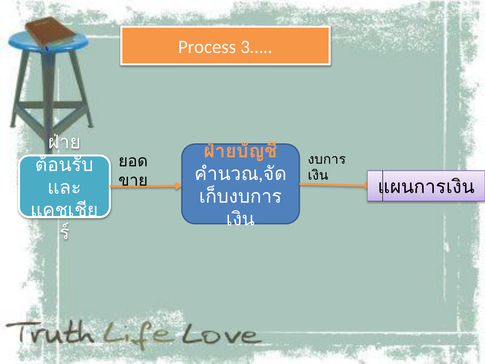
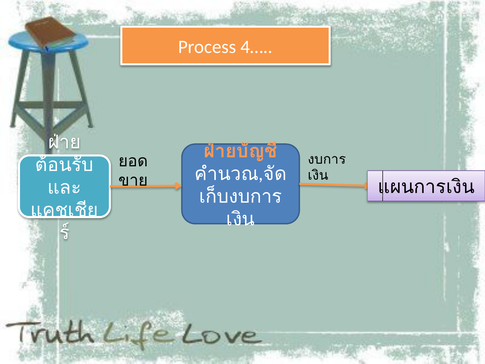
3…: 3… -> 4…
